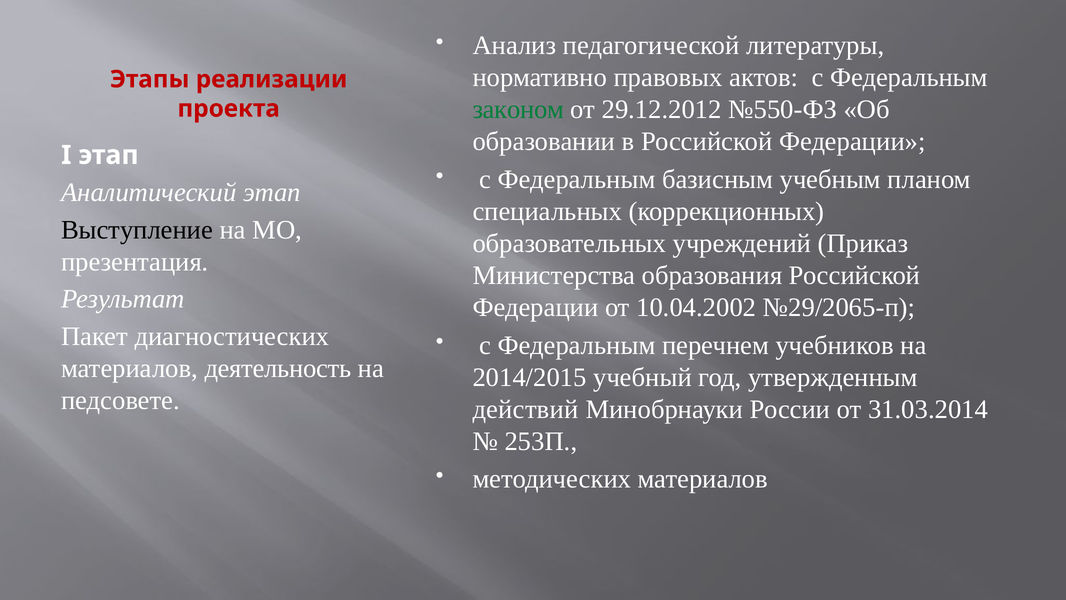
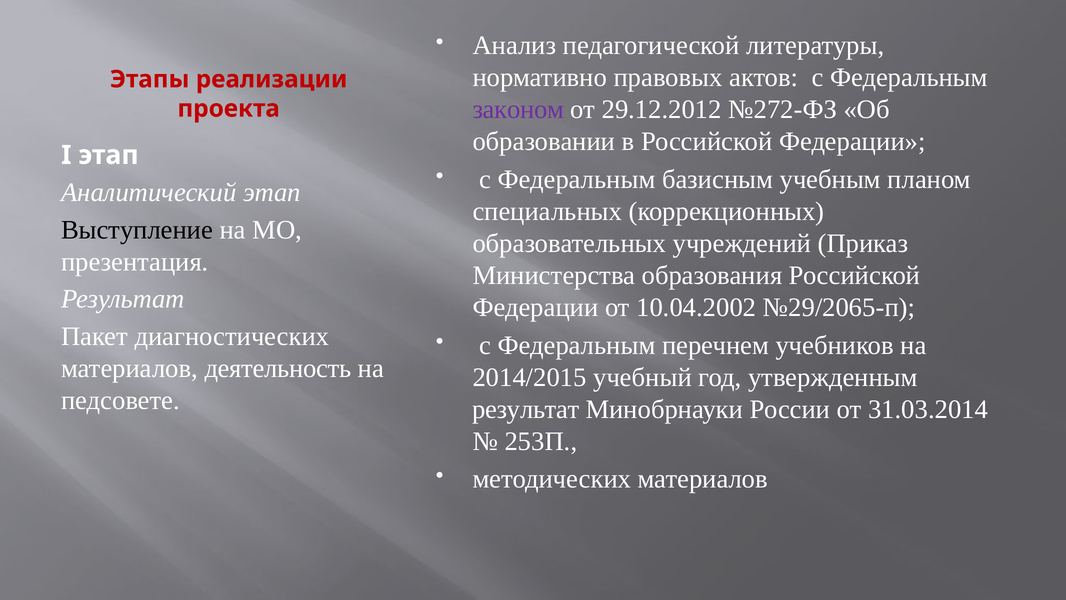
законом colour: green -> purple
№550-ФЗ: №550-ФЗ -> №272-ФЗ
действий at (526, 409): действий -> результат
